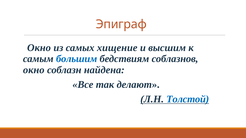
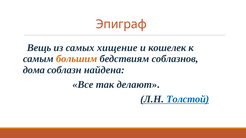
Окно at (39, 48): Окно -> Вещь
высшим: высшим -> кошелек
большим colour: blue -> orange
окно at (34, 70): окно -> дома
